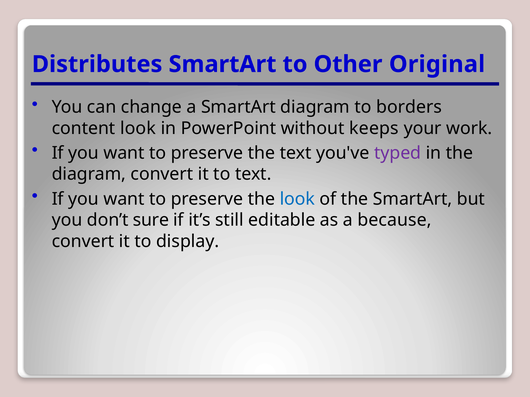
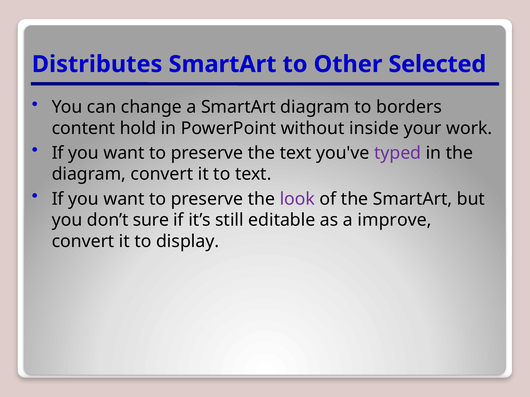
Original: Original -> Selected
content look: look -> hold
keeps: keeps -> inside
look at (297, 199) colour: blue -> purple
because: because -> improve
